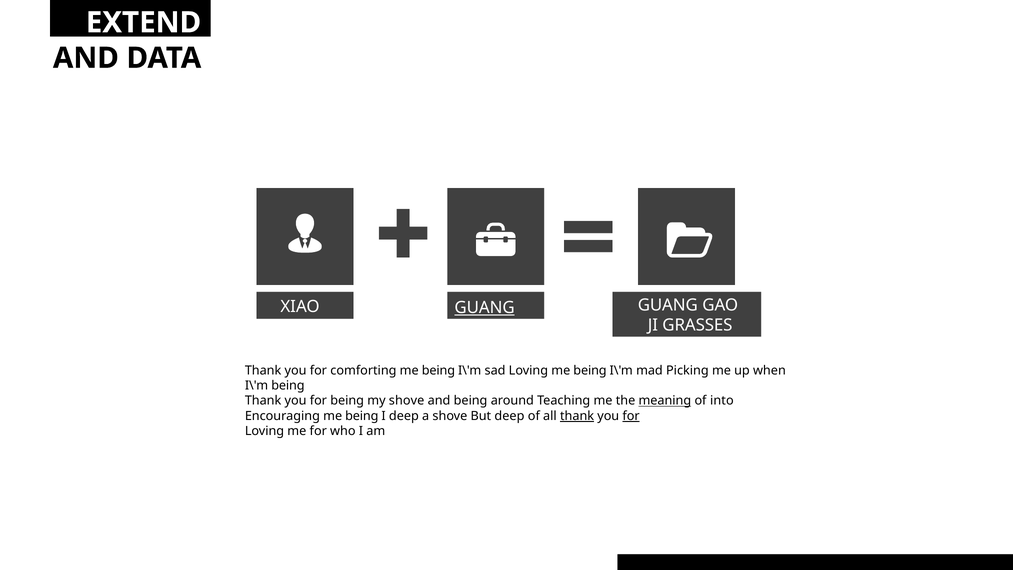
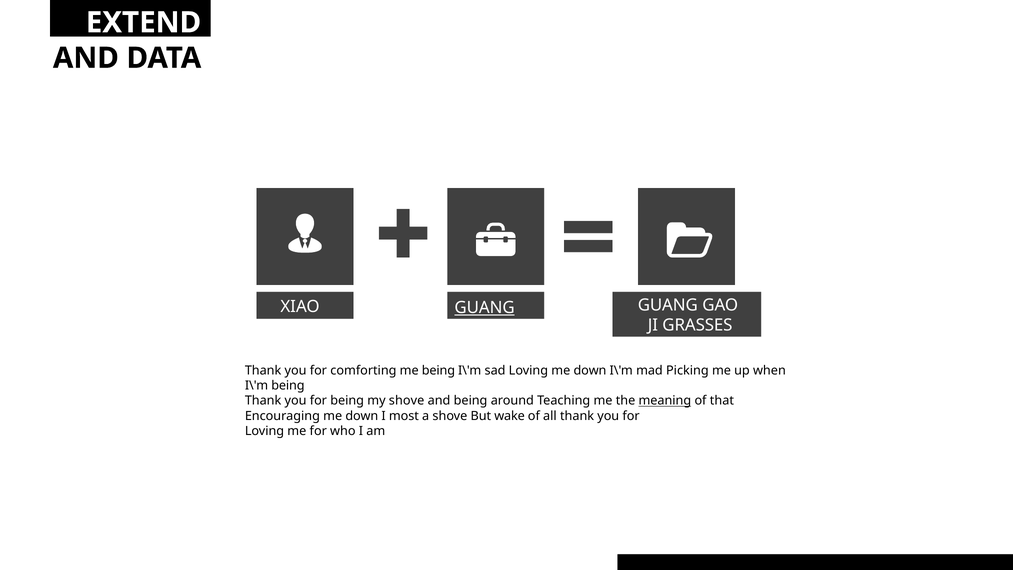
Loving me being: being -> down
into: into -> that
Encouraging me being: being -> down
I deep: deep -> most
But deep: deep -> wake
thank at (577, 416) underline: present -> none
for at (631, 416) underline: present -> none
